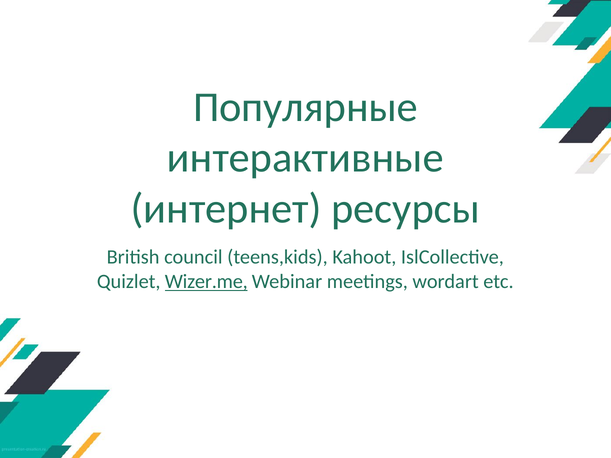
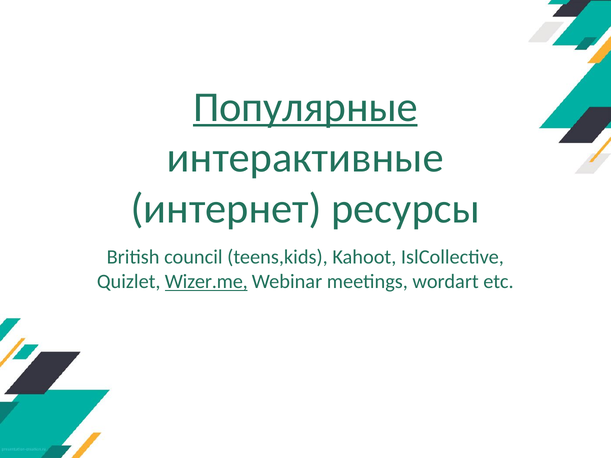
Популярные underline: none -> present
